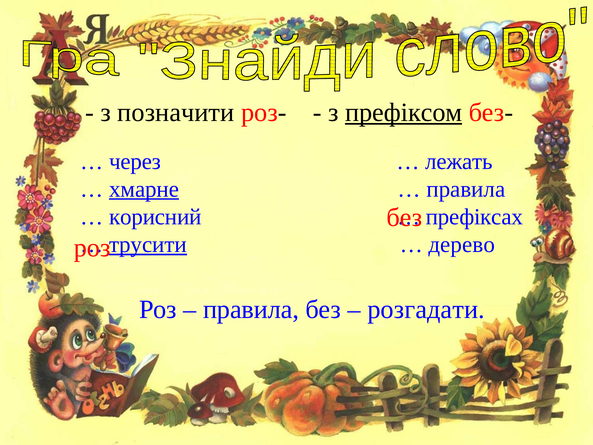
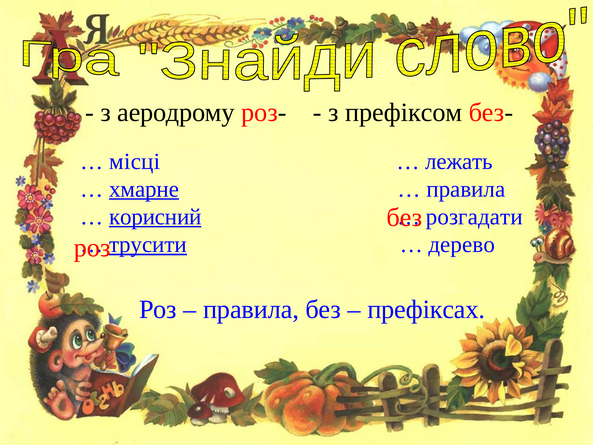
позначити: позначити -> аеродрому
префіксом underline: present -> none
через: через -> місці
корисний underline: none -> present
префіксах: префіксах -> розгадати
розгадати: розгадати -> префіксах
